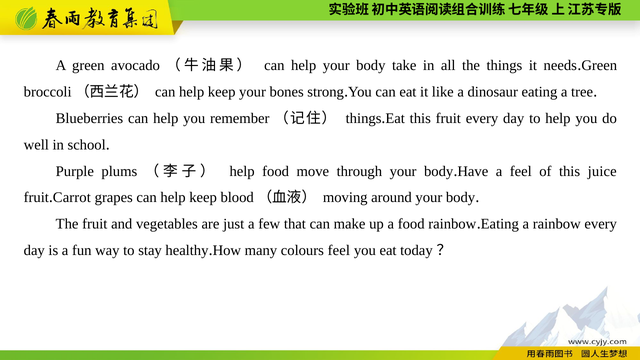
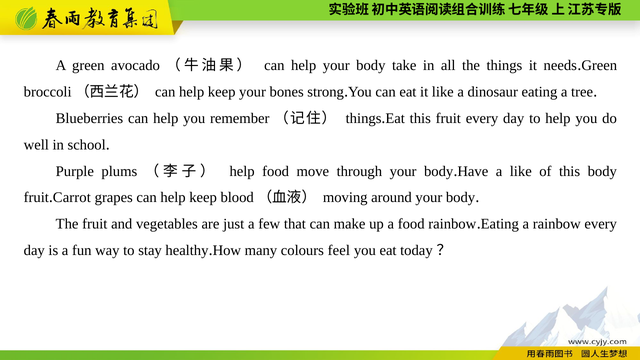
a feel: feel -> like
this juice: juice -> body
